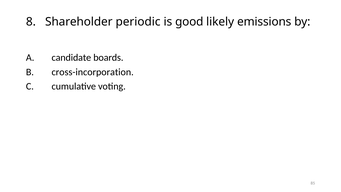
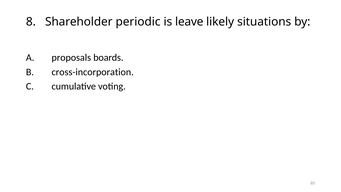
good: good -> leave
emissions: emissions -> situations
candidate: candidate -> proposals
